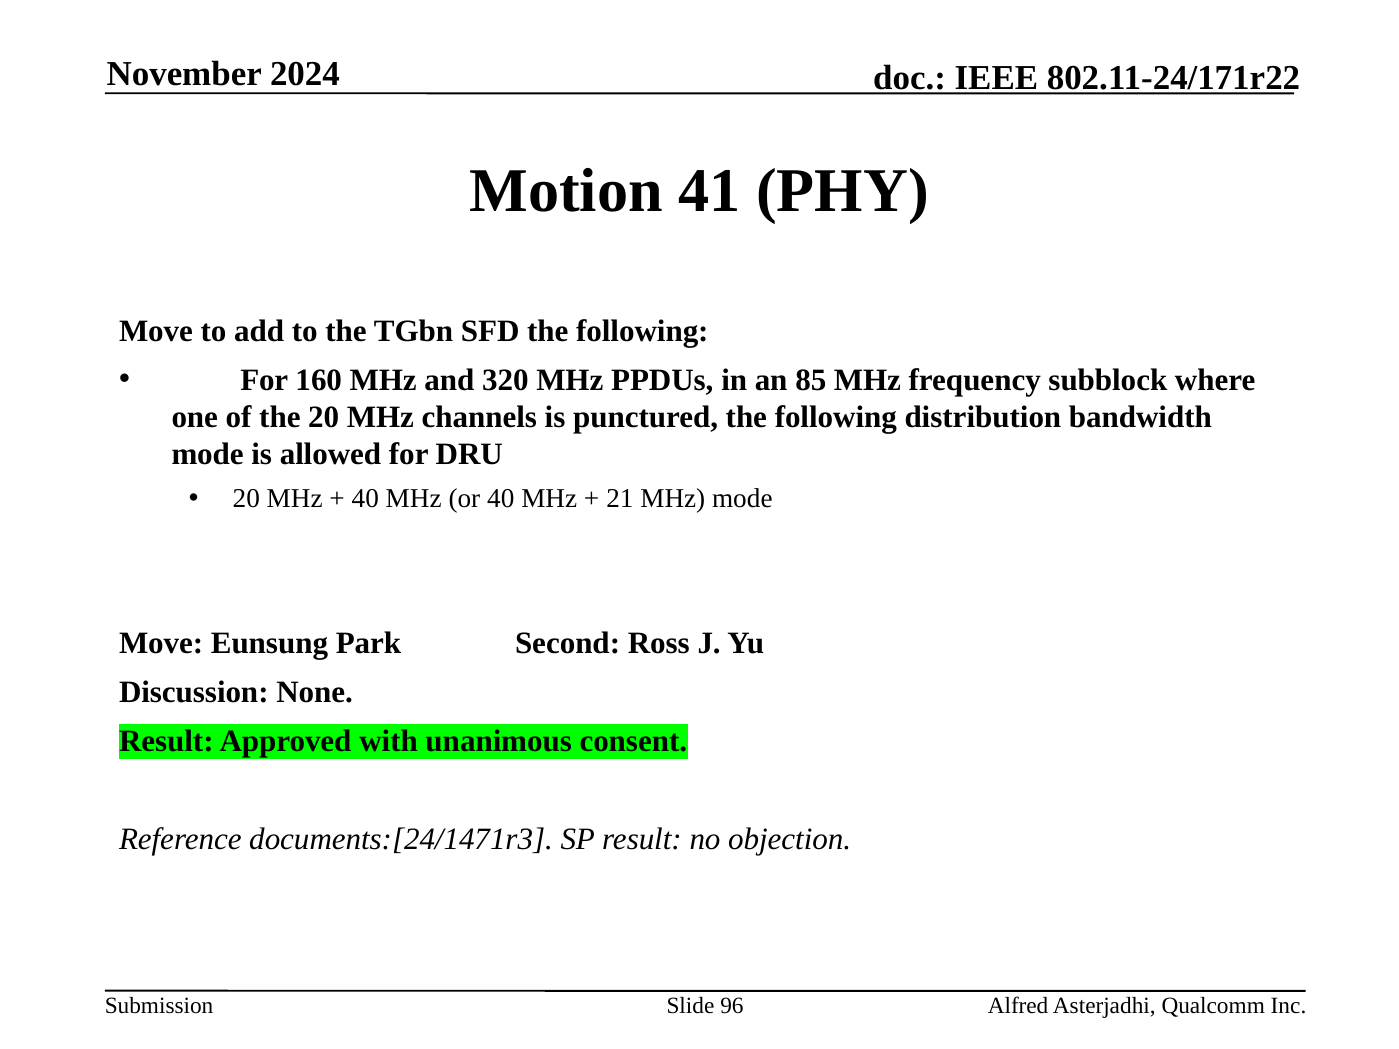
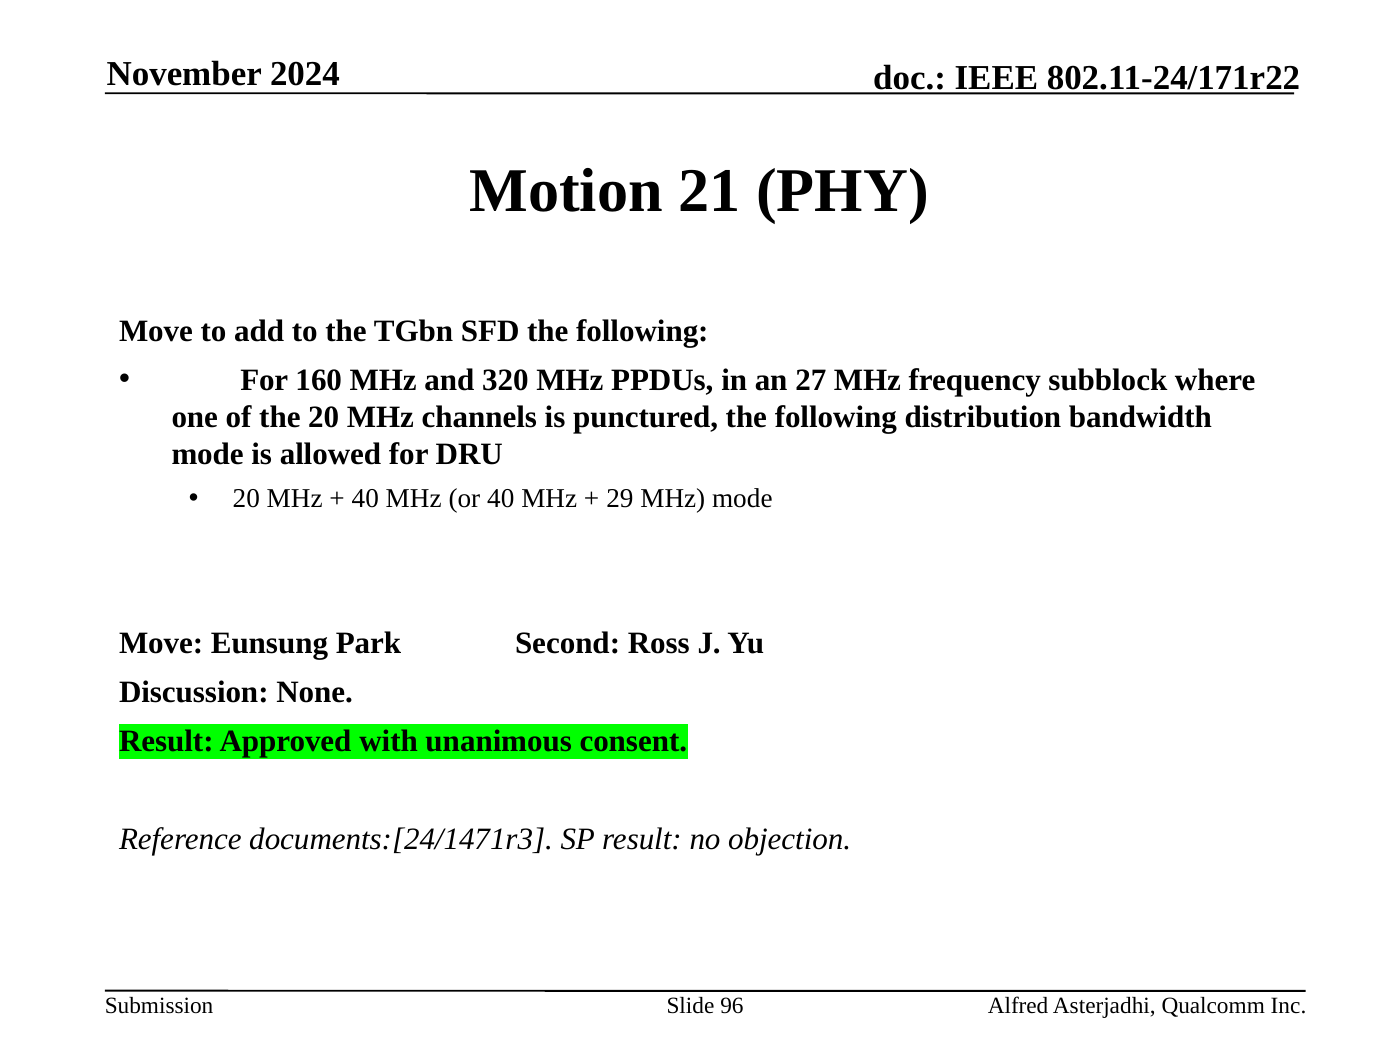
41: 41 -> 21
85: 85 -> 27
21: 21 -> 29
